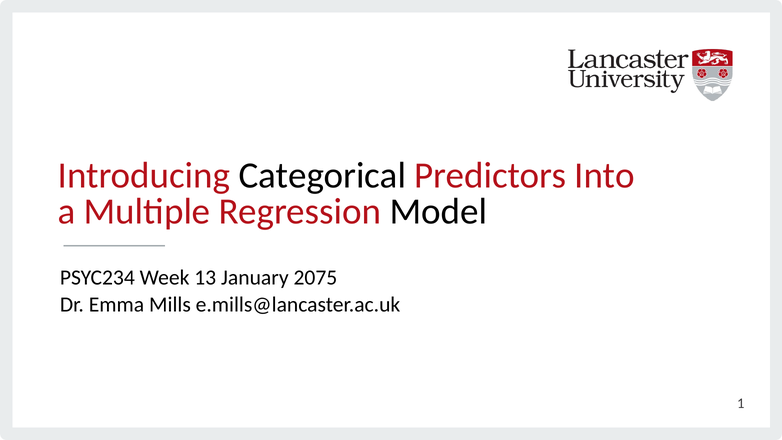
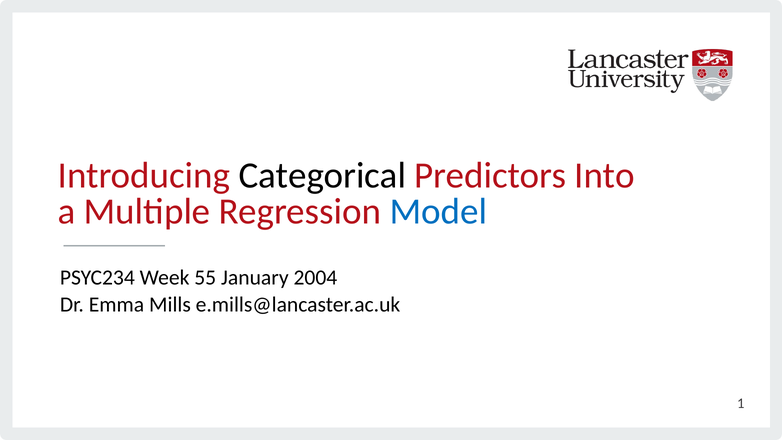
Model colour: black -> blue
13: 13 -> 55
2075: 2075 -> 2004
